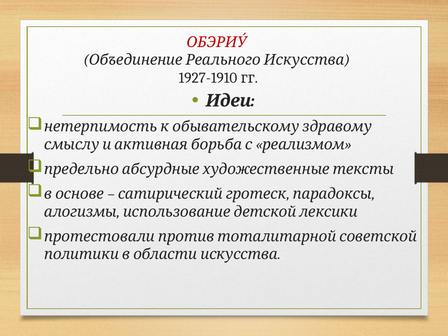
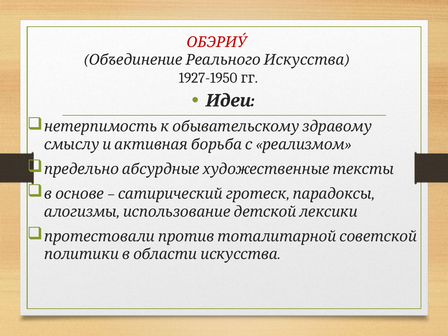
1927-1910: 1927-1910 -> 1927-1950
